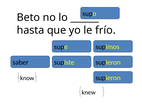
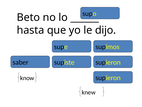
frío: frío -> dijo
